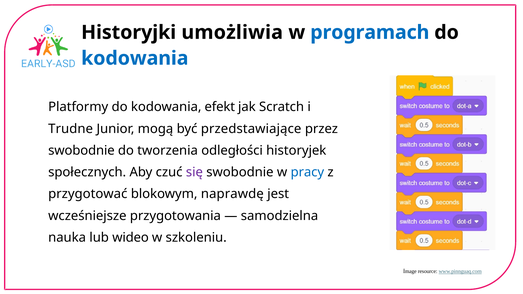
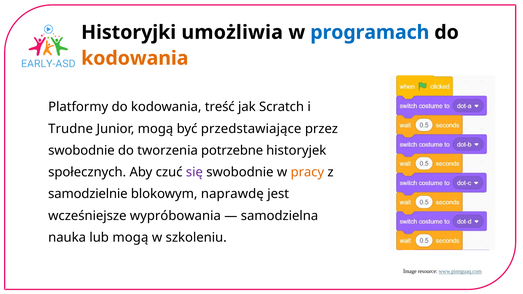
kodowania at (135, 58) colour: blue -> orange
efekt: efekt -> treść
odległości: odległości -> potrzebne
pracy colour: blue -> orange
przygotować: przygotować -> samodzielnie
przygotowania: przygotowania -> wypróbowania
lub wideo: wideo -> mogą
